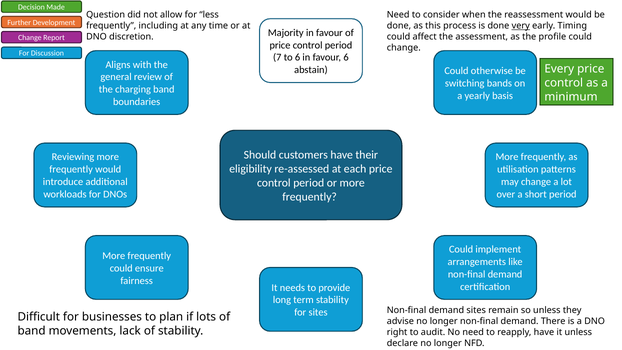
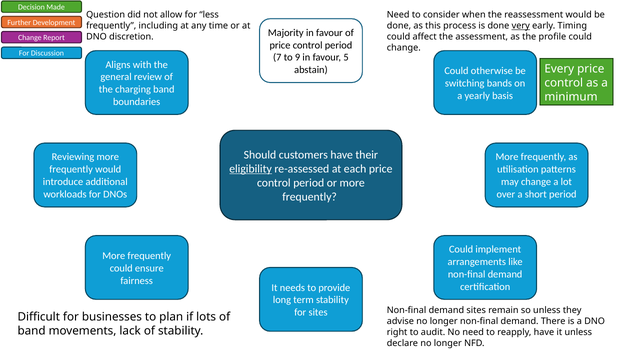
to 6: 6 -> 9
favour 6: 6 -> 5
eligibility underline: none -> present
